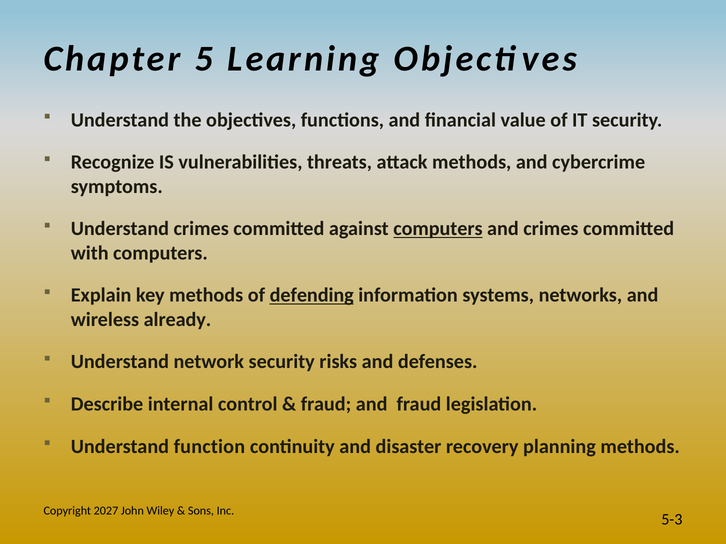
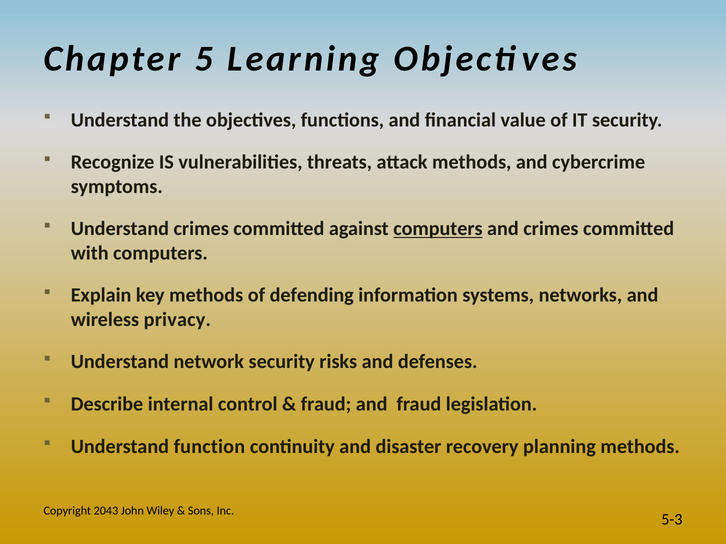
defending underline: present -> none
already: already -> privacy
2027: 2027 -> 2043
